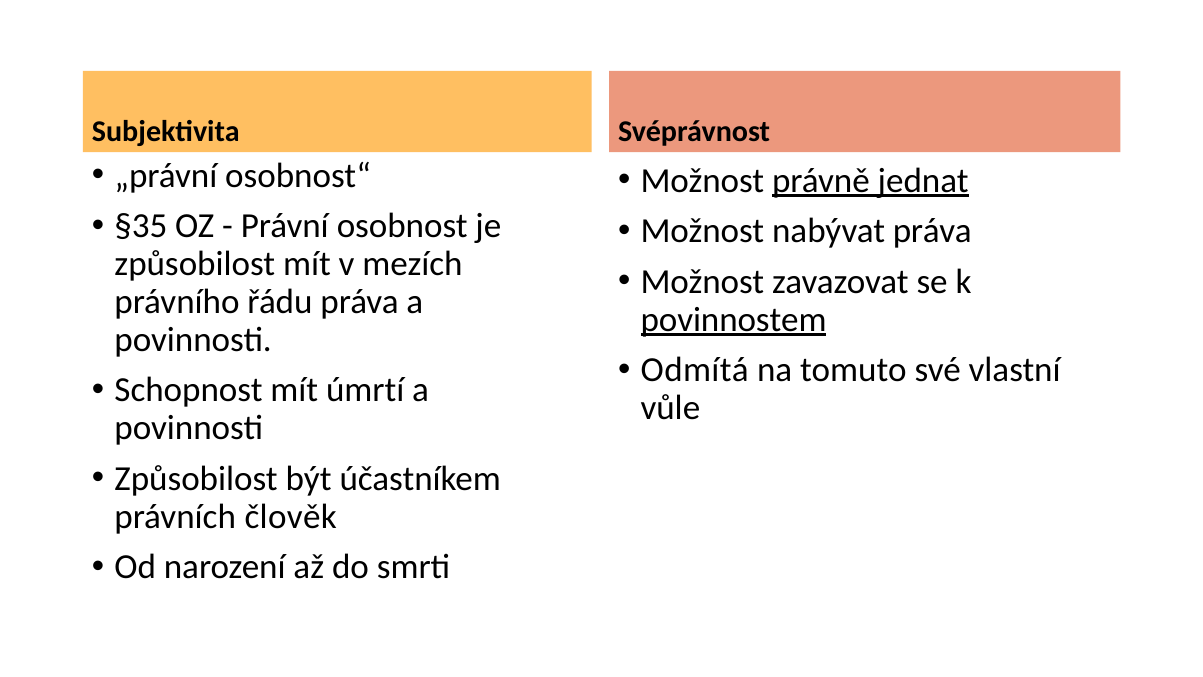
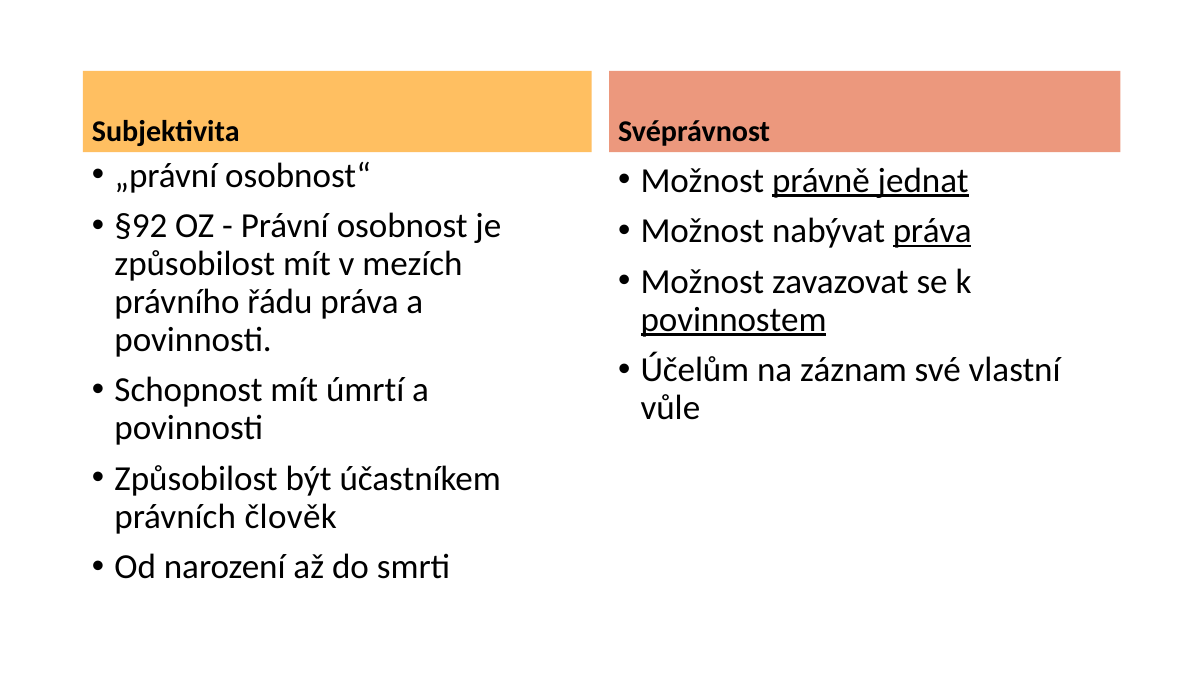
§35: §35 -> §92
práva at (932, 231) underline: none -> present
Odmítá: Odmítá -> Účelům
tomuto: tomuto -> záznam
